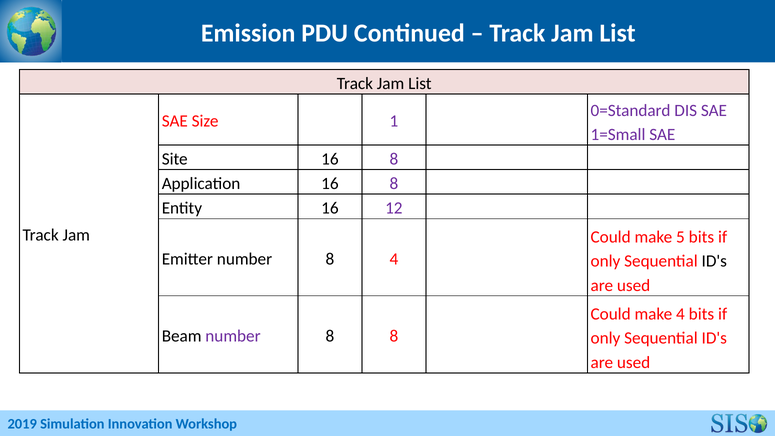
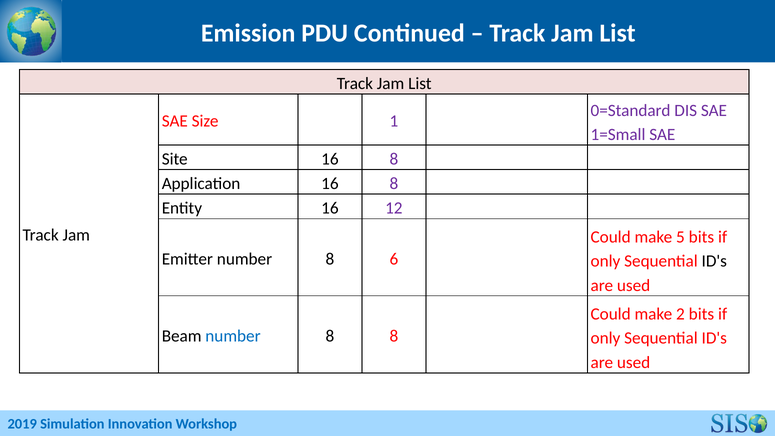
8 4: 4 -> 6
make 4: 4 -> 2
number at (233, 336) colour: purple -> blue
